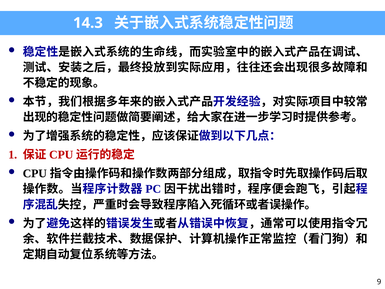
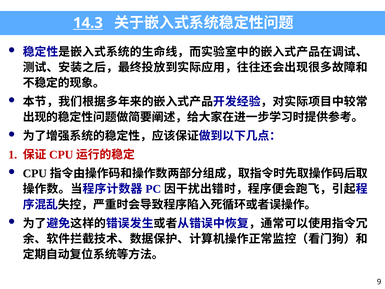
14.3 underline: none -> present
